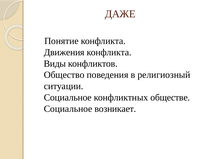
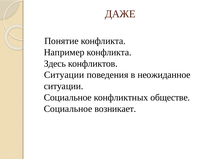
Движения: Движения -> Например
Виды: Виды -> Здесь
Общество at (64, 75): Общество -> Ситуации
религиозный: религиозный -> неожиданное
